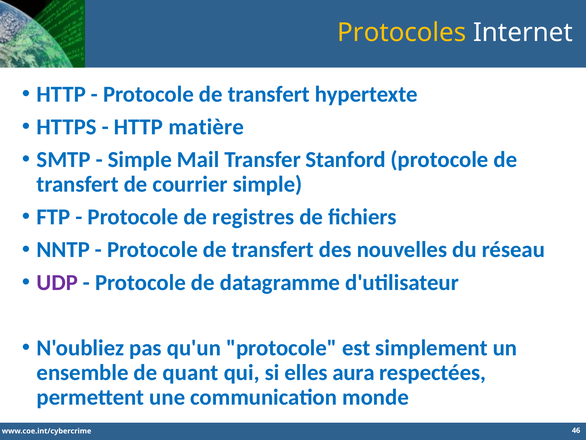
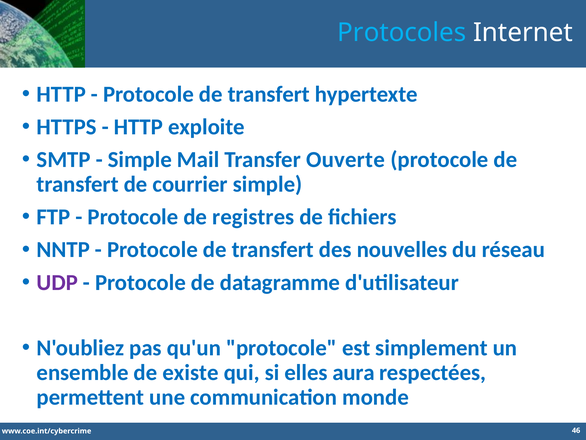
Protocoles colour: yellow -> light blue
matière: matière -> exploite
Stanford: Stanford -> Ouverte
quant: quant -> existe
